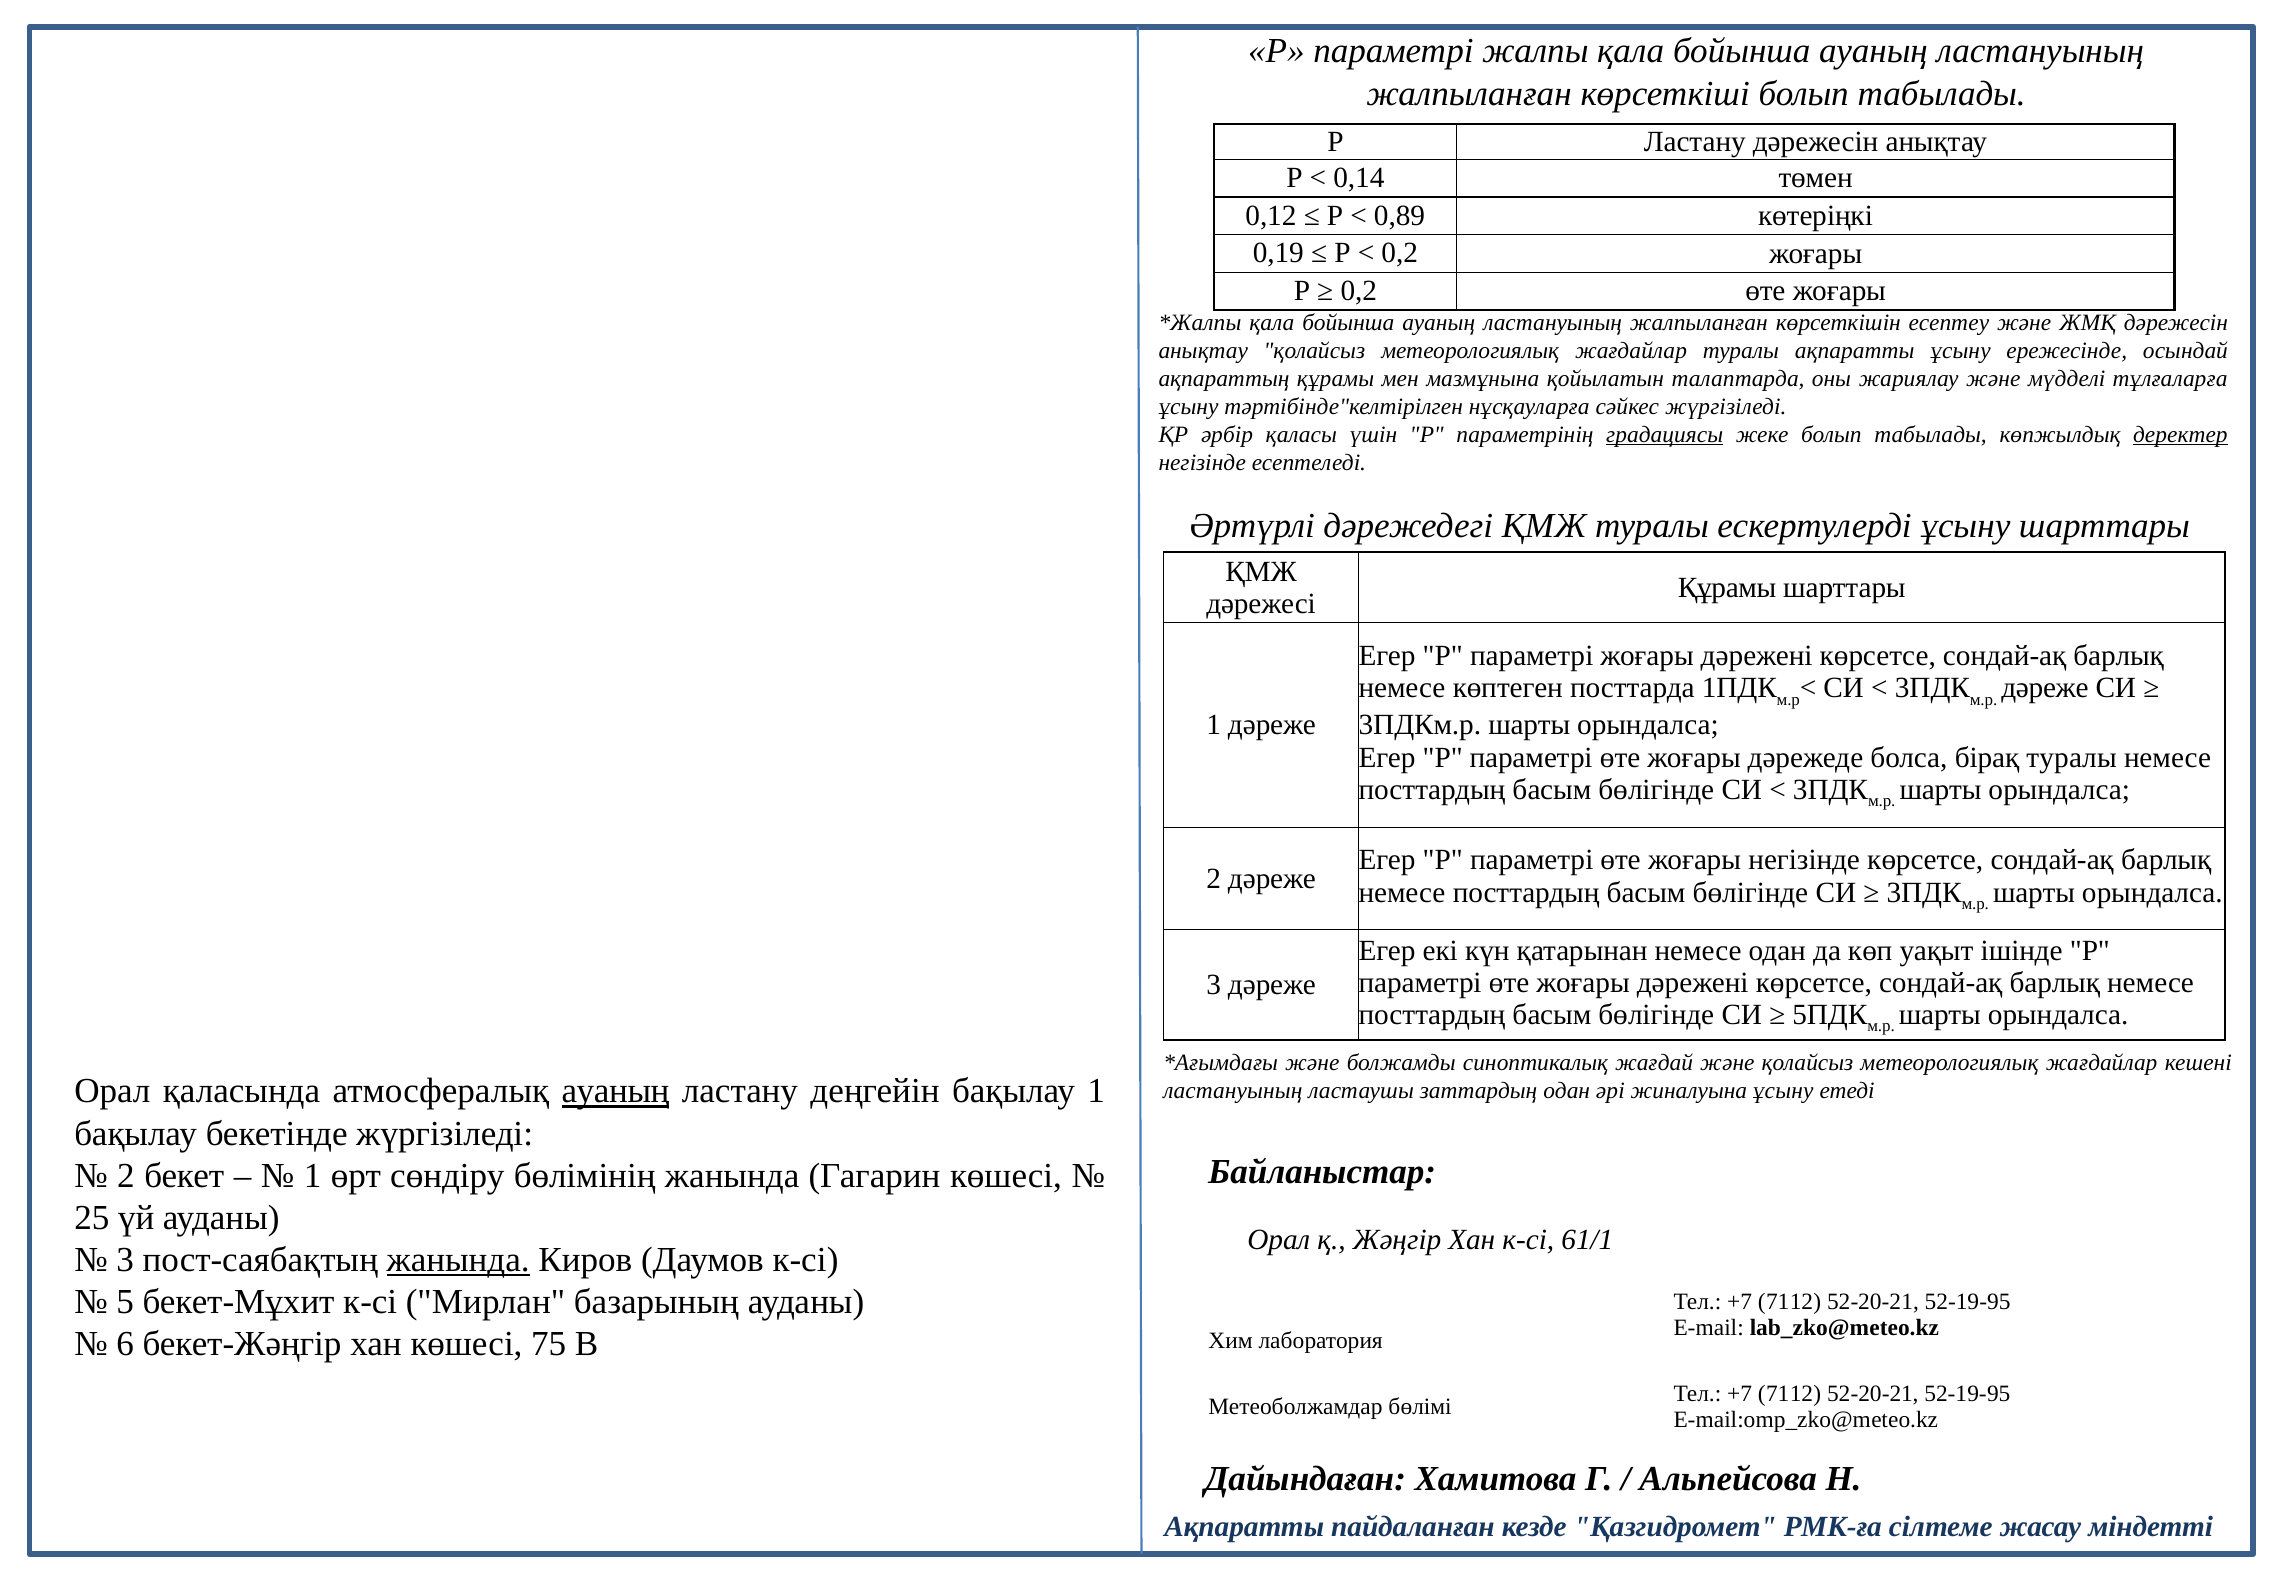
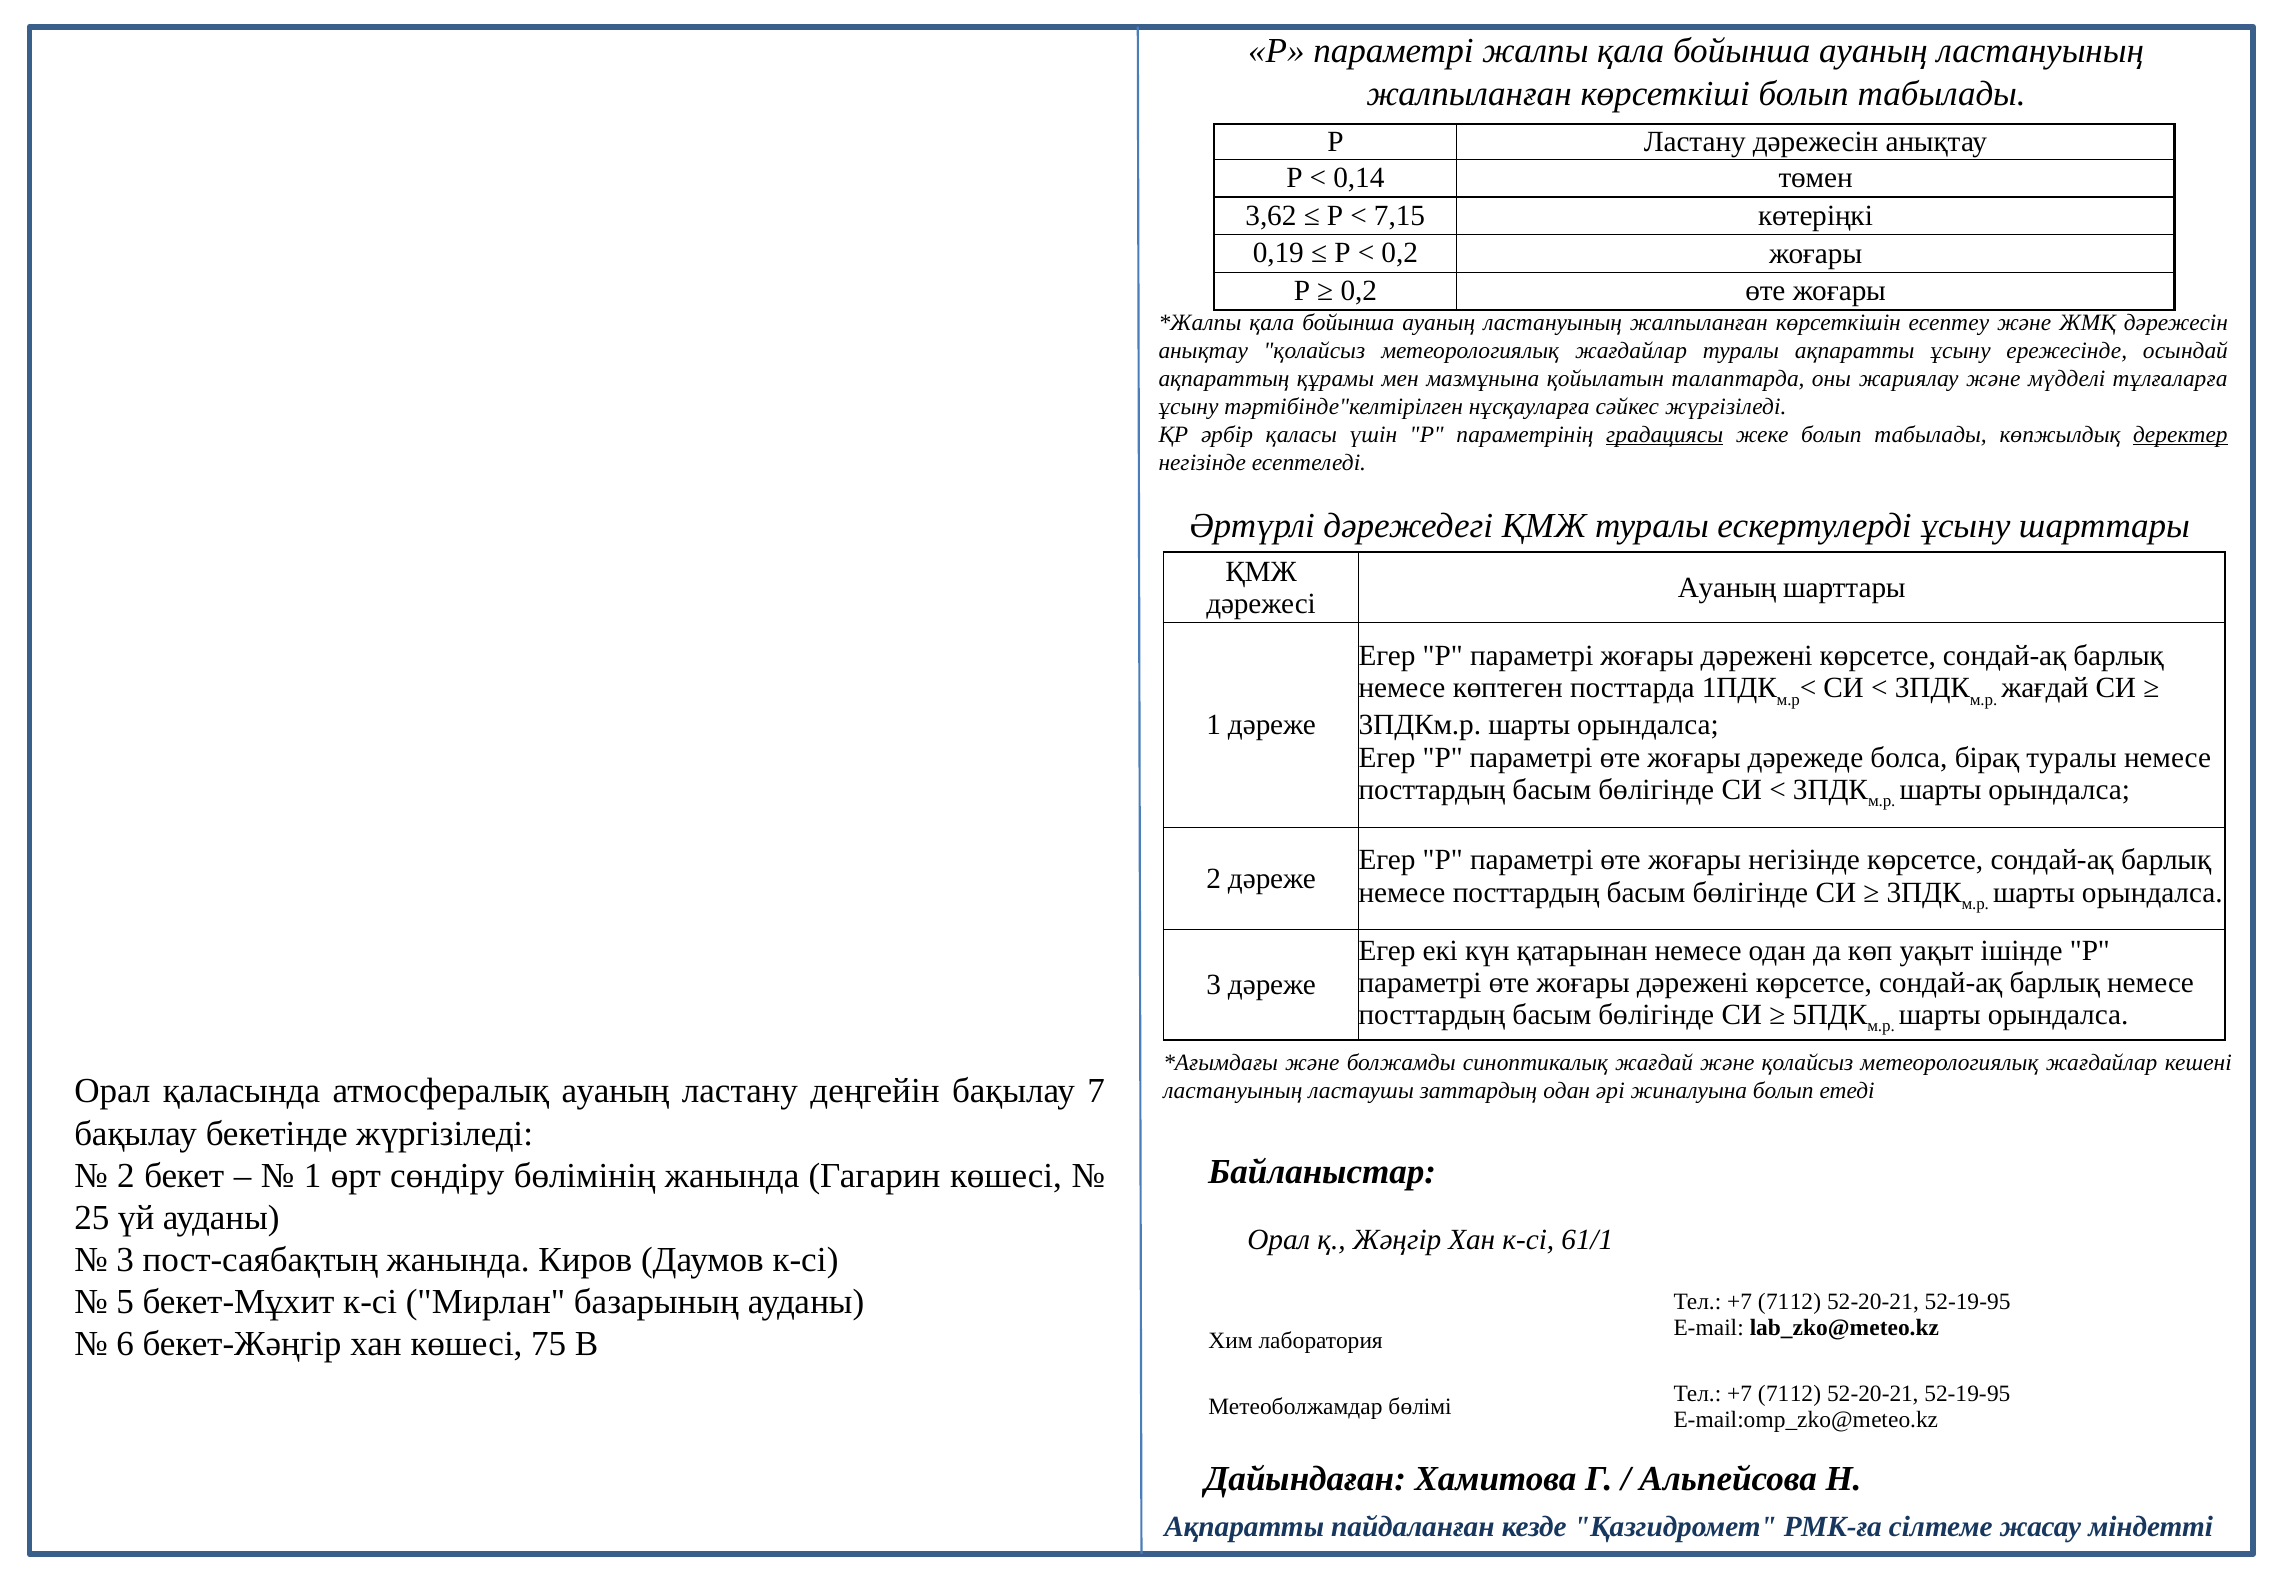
0,12: 0,12 -> 3,62
0,89: 0,89 -> 7,15
Құрамы at (1727, 587): Құрамы -> Ауаның
дәреже at (2045, 688): дәреже -> жағдай
ауаның at (616, 1091) underline: present -> none
бақылау 1: 1 -> 7
жиналуына ұсыну: ұсыну -> болып
жанында at (458, 1260) underline: present -> none
